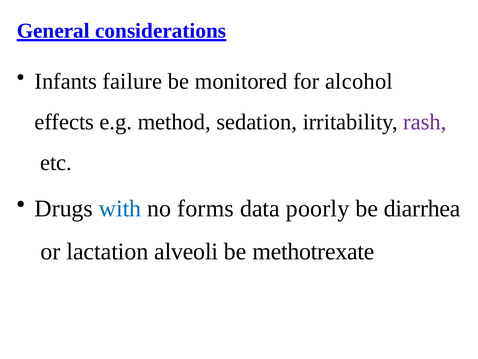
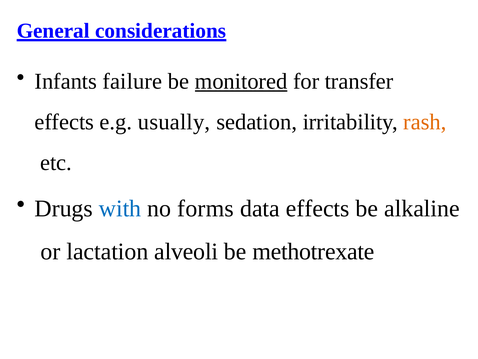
monitored underline: none -> present
alcohol: alcohol -> transfer
method: method -> usually
rash colour: purple -> orange
data poorly: poorly -> effects
diarrhea: diarrhea -> alkaline
